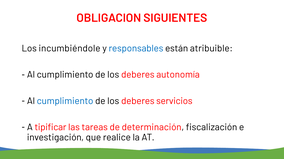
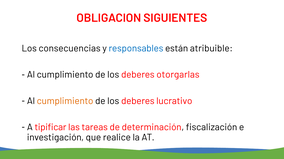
incumbiéndole: incumbiéndole -> consecuencias
autonomía: autonomía -> otorgarlas
cumplimiento at (65, 101) colour: blue -> orange
servicios: servicios -> lucrativo
